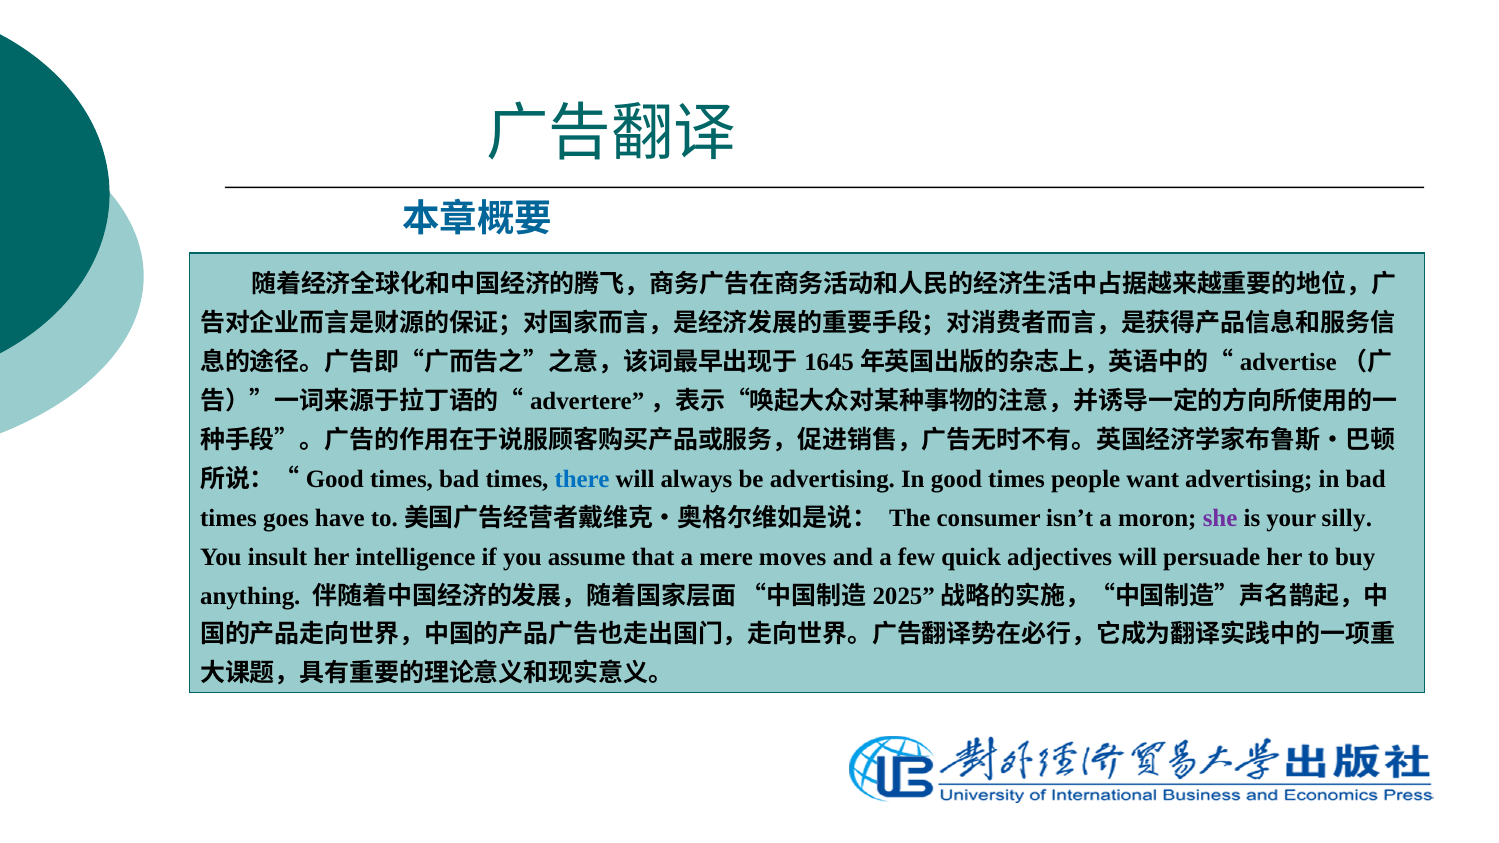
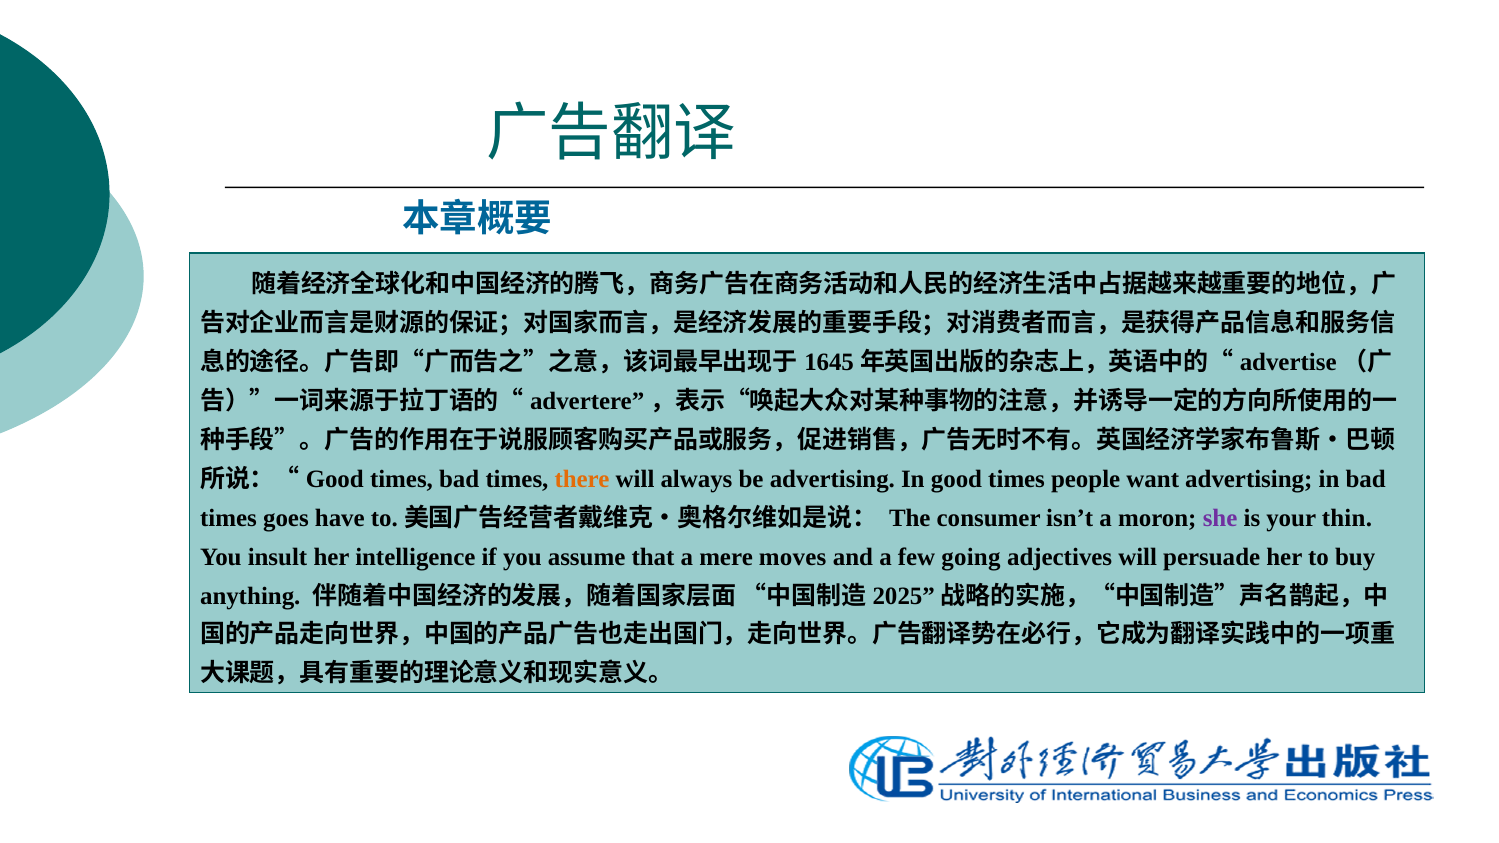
there colour: blue -> orange
silly: silly -> thin
quick: quick -> going
